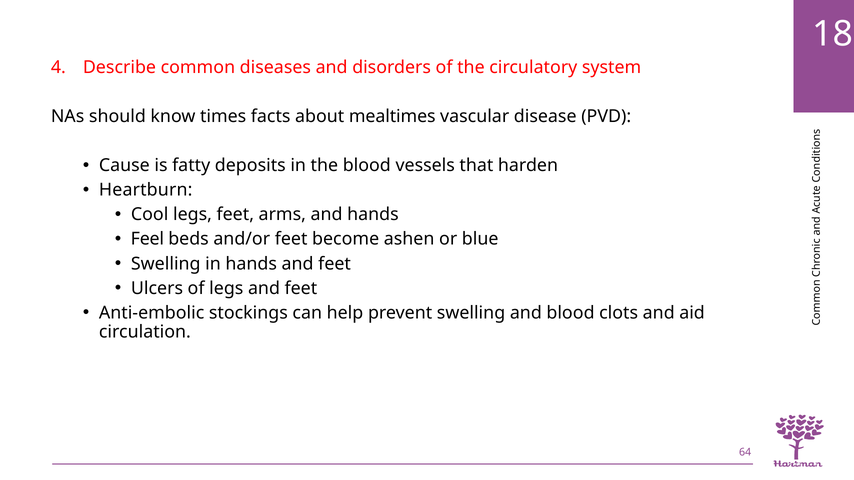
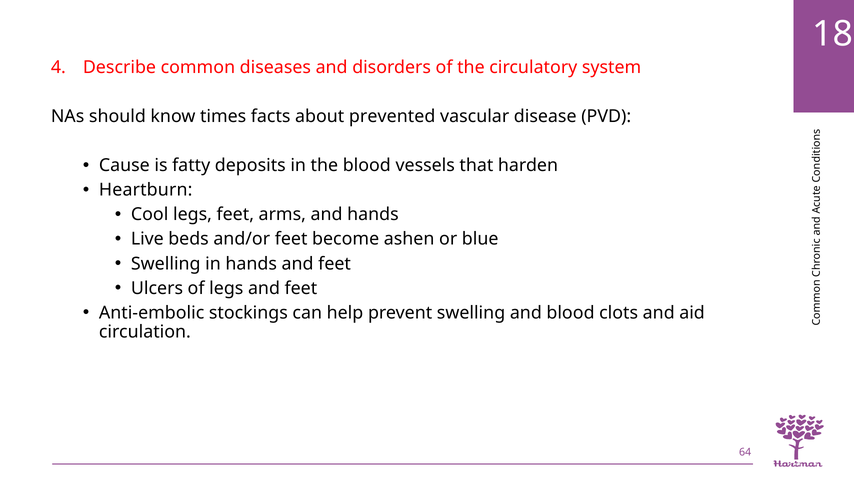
mealtimes: mealtimes -> prevented
Feel: Feel -> Live
